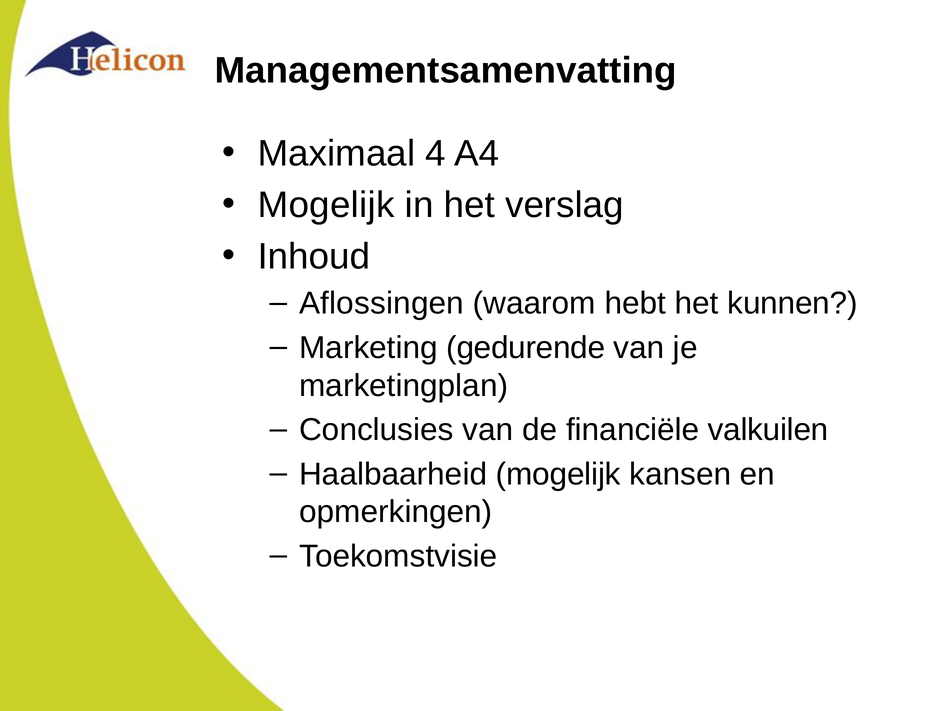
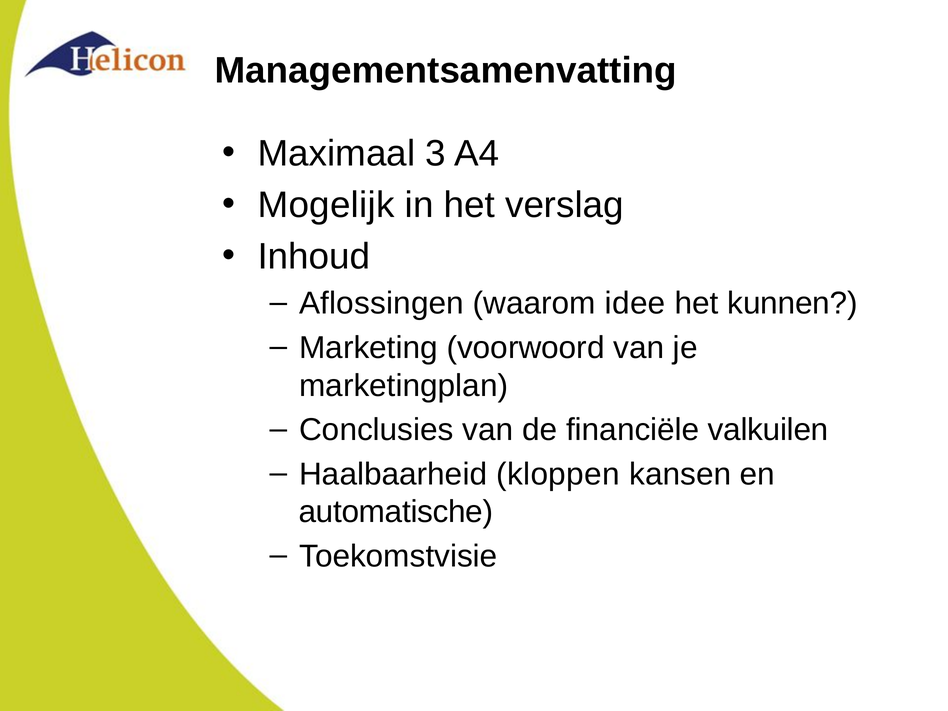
4: 4 -> 3
hebt: hebt -> idee
gedurende: gedurende -> voorwoord
Haalbaarheid mogelijk: mogelijk -> kloppen
opmerkingen: opmerkingen -> automatische
